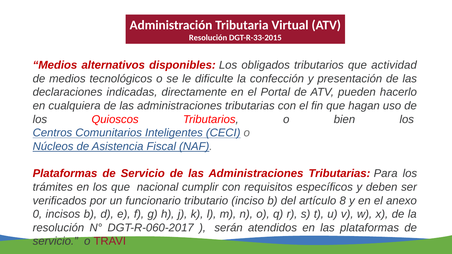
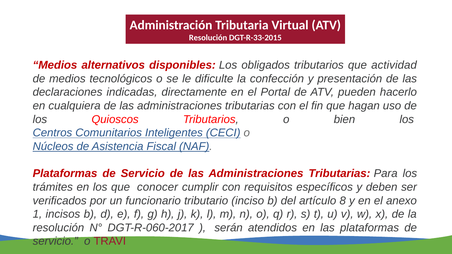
nacional: nacional -> conocer
0: 0 -> 1
